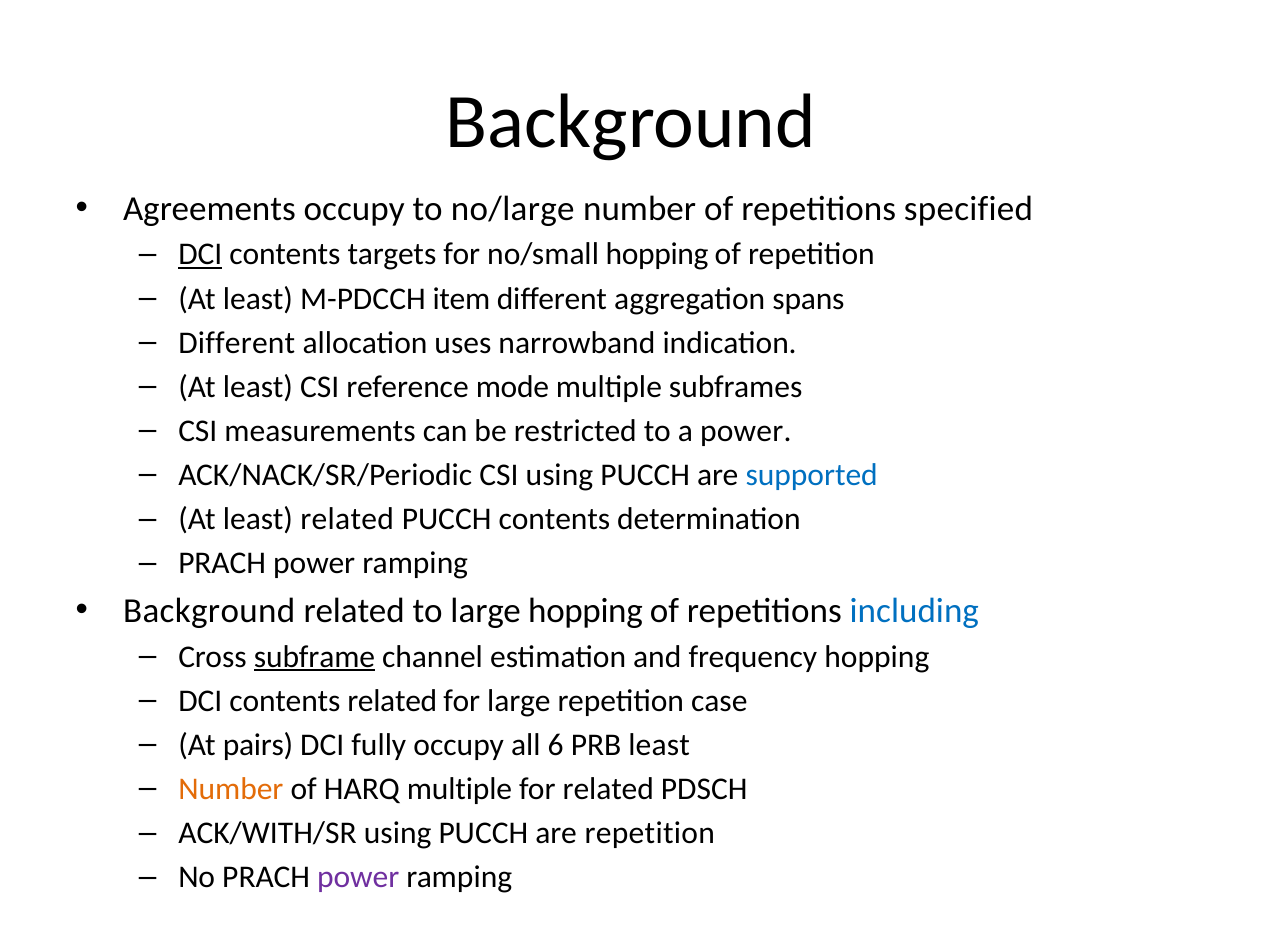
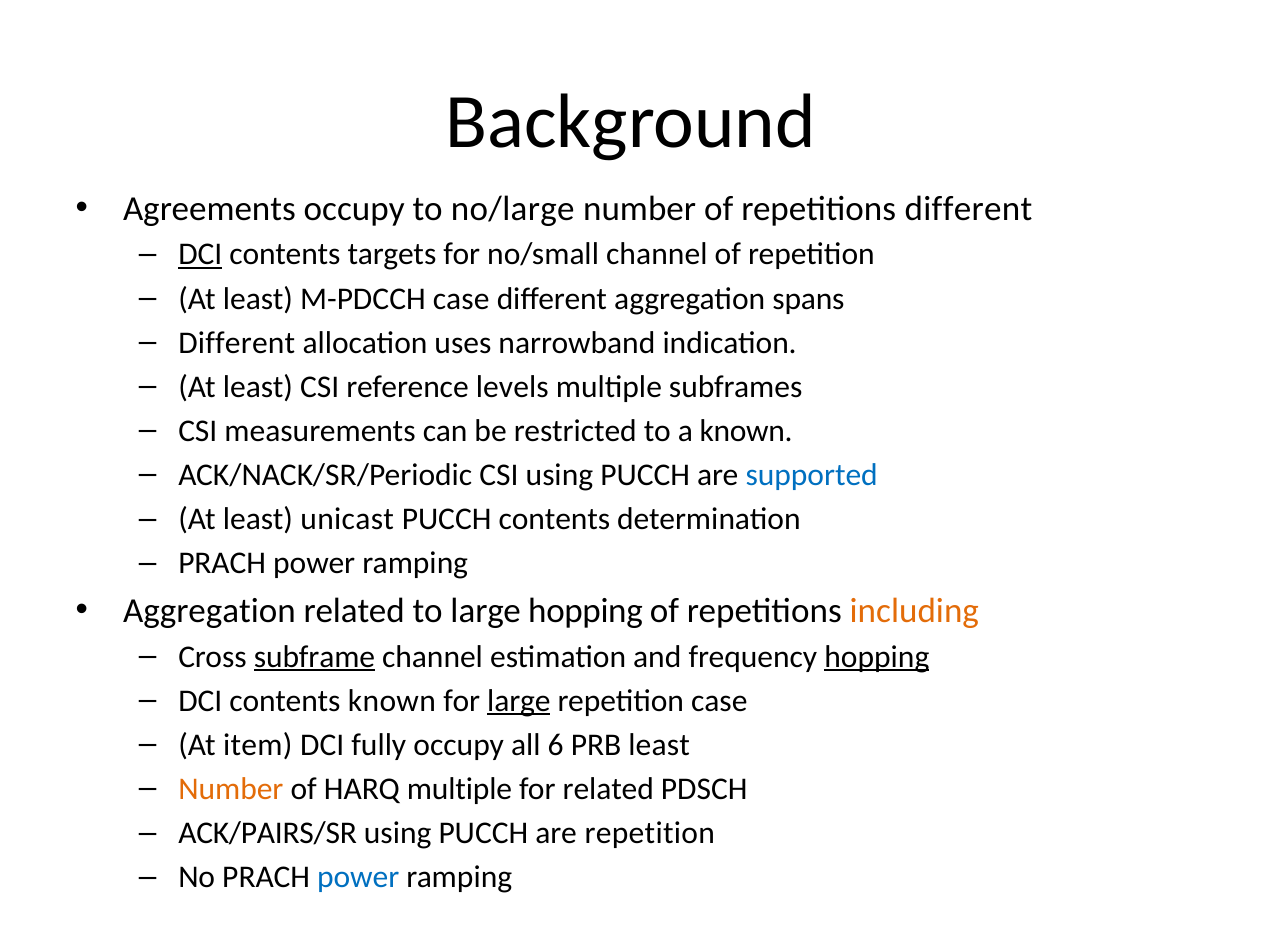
repetitions specified: specified -> different
no/small hopping: hopping -> channel
M-PDCCH item: item -> case
mode: mode -> levels
a power: power -> known
least related: related -> unicast
Background at (209, 611): Background -> Aggregation
including colour: blue -> orange
hopping at (877, 657) underline: none -> present
contents related: related -> known
large at (519, 701) underline: none -> present
pairs: pairs -> item
ACK/WITH/SR: ACK/WITH/SR -> ACK/PAIRS/SR
power at (358, 878) colour: purple -> blue
